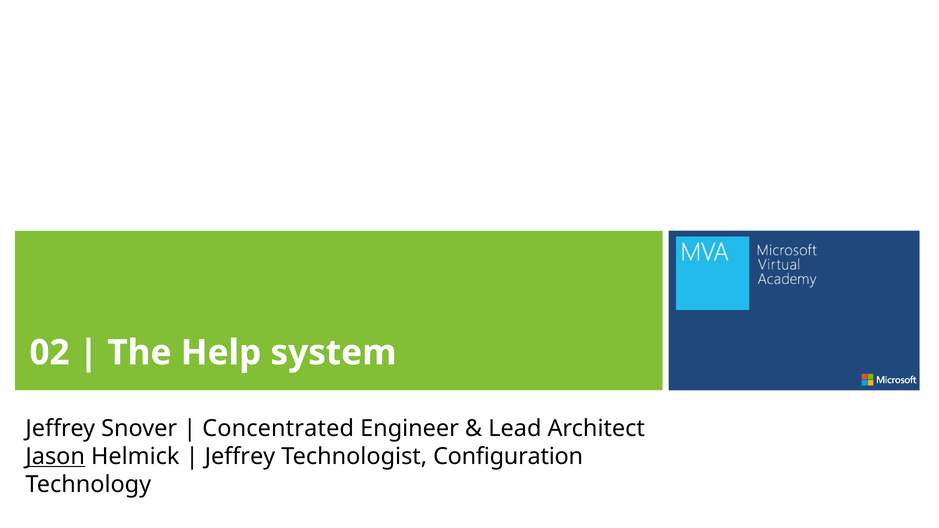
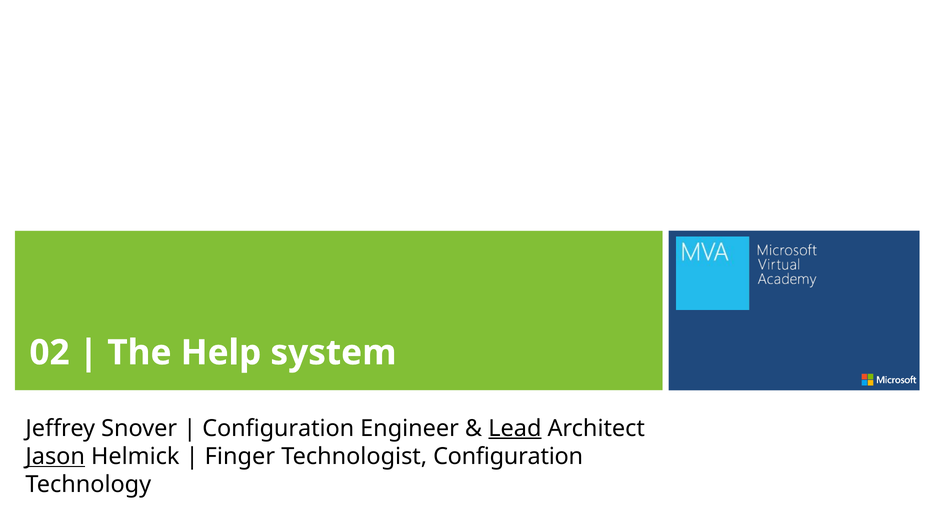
Concentrated at (278, 428): Concentrated -> Configuration
Lead underline: none -> present
Jeffrey at (240, 457): Jeffrey -> Finger
